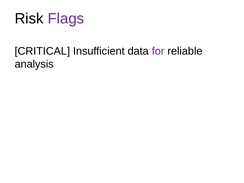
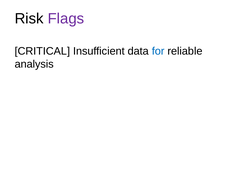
for colour: purple -> blue
